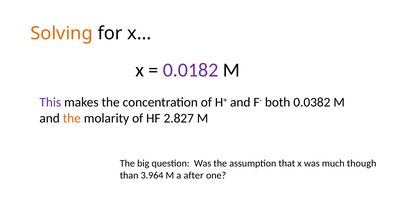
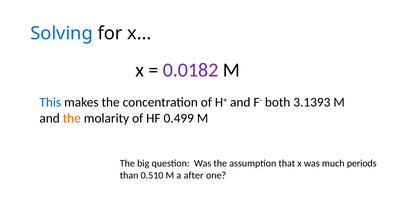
Solving colour: orange -> blue
This colour: purple -> blue
0.0382: 0.0382 -> 3.1393
2.827: 2.827 -> 0.499
though: though -> periods
3.964: 3.964 -> 0.510
